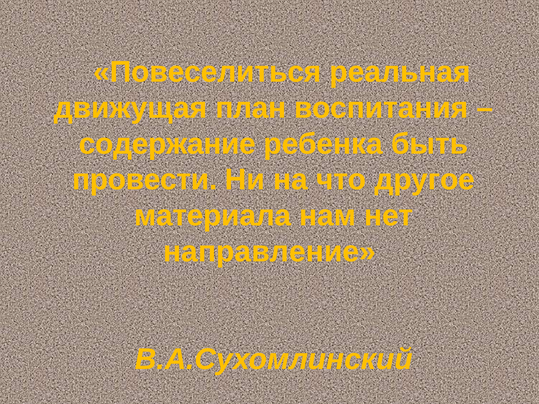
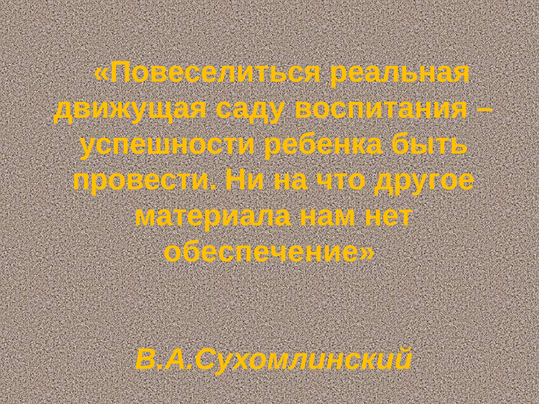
план: план -> саду
содержание: содержание -> успешности
направление: направление -> обеспечение
